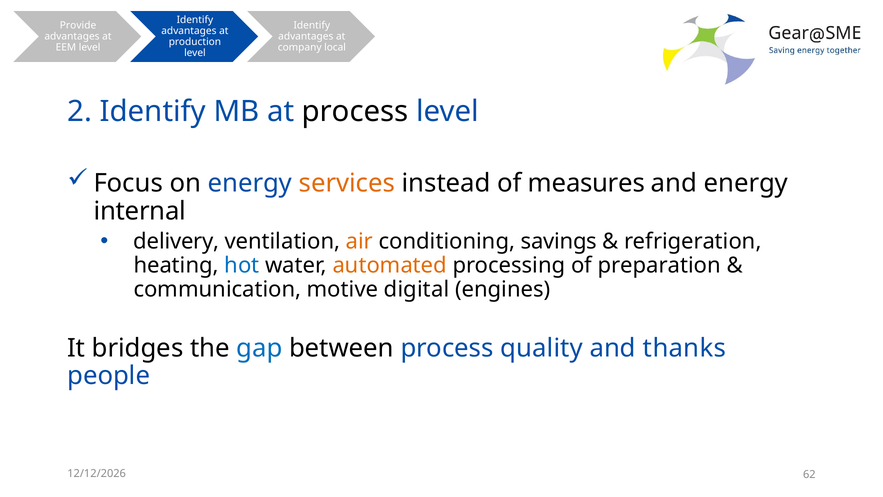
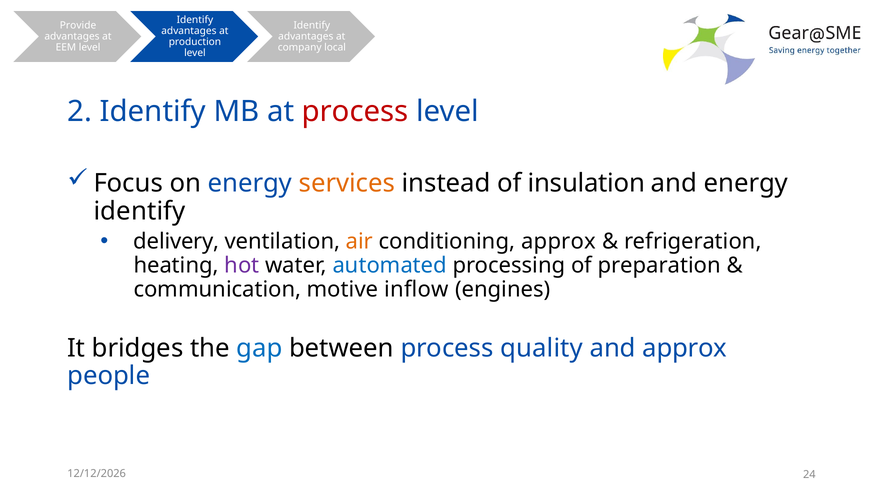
process at (355, 111) colour: black -> red
measures: measures -> insulation
internal at (140, 211): internal -> identify
conditioning savings: savings -> approx
hot colour: blue -> purple
automated colour: orange -> blue
digital: digital -> inflow
and thanks: thanks -> approx
62: 62 -> 24
